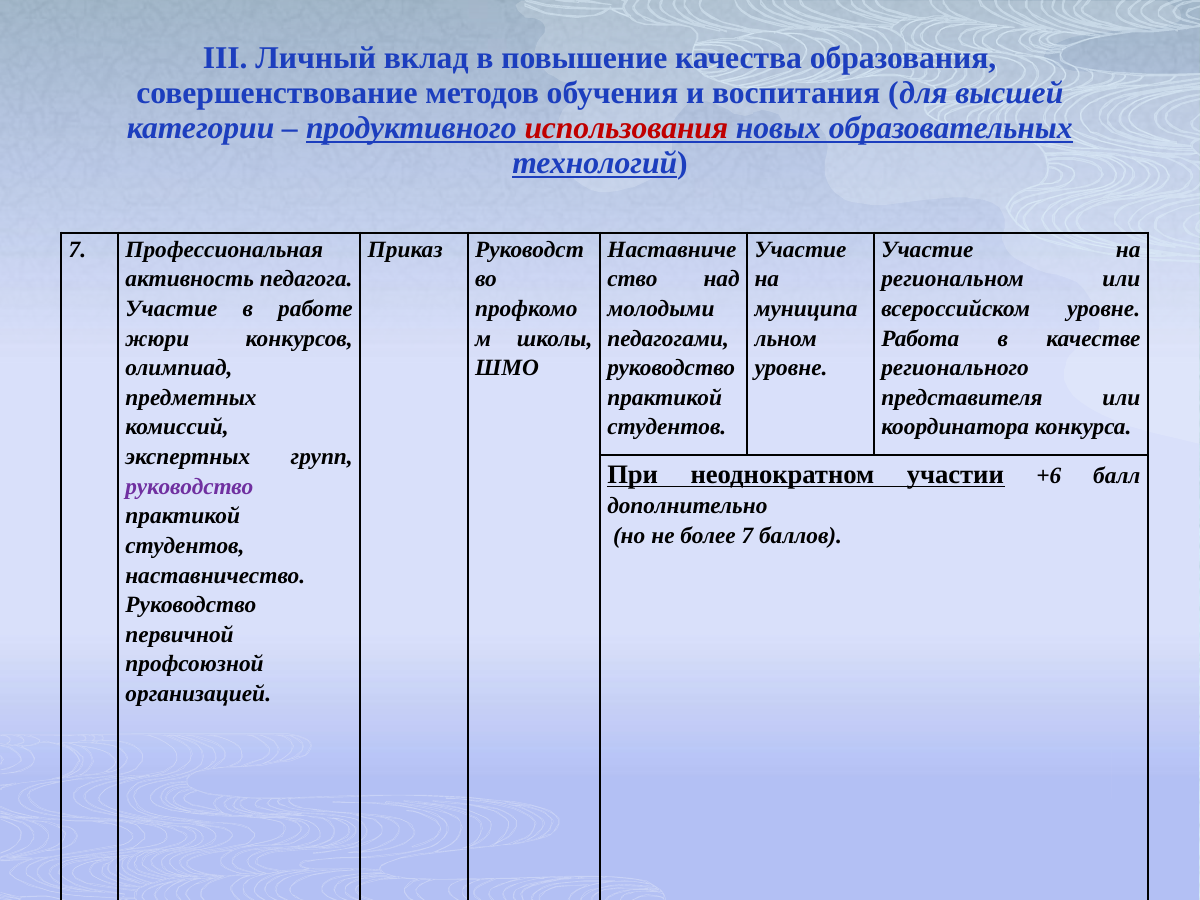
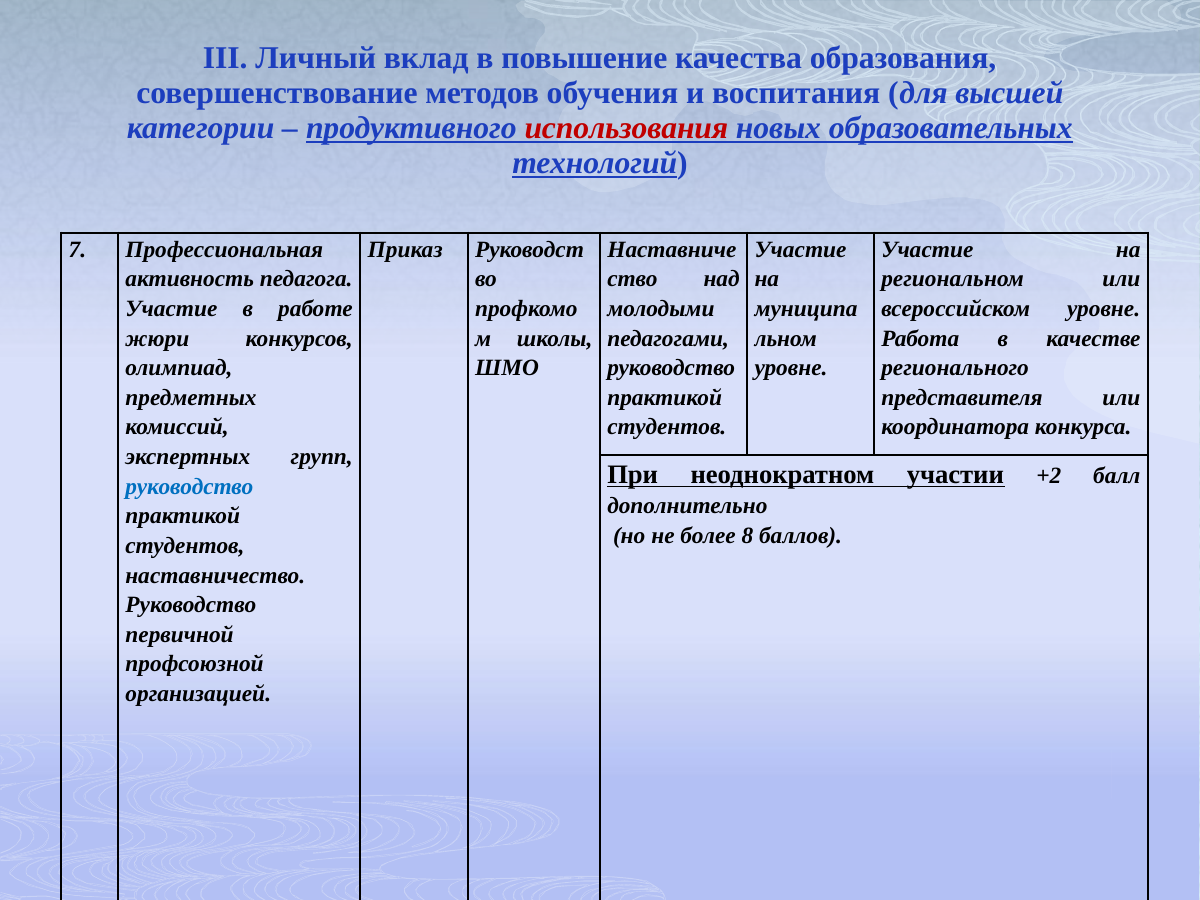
+6: +6 -> +2
руководство at (189, 487) colour: purple -> blue
более 7: 7 -> 8
